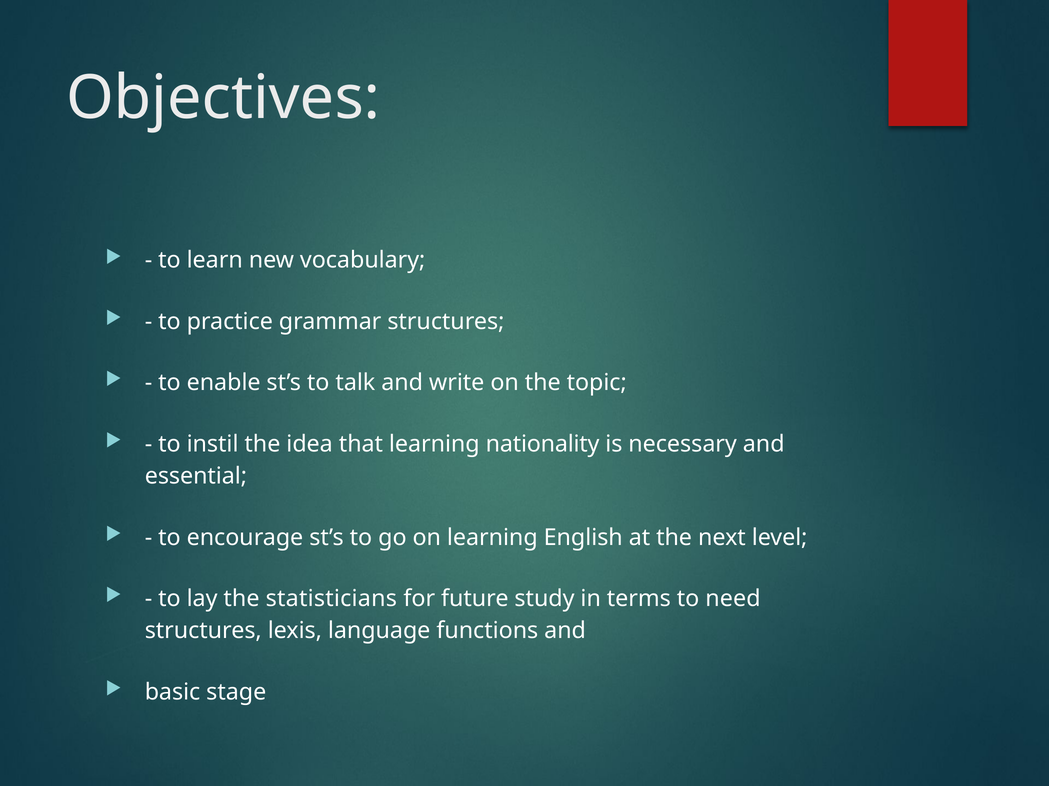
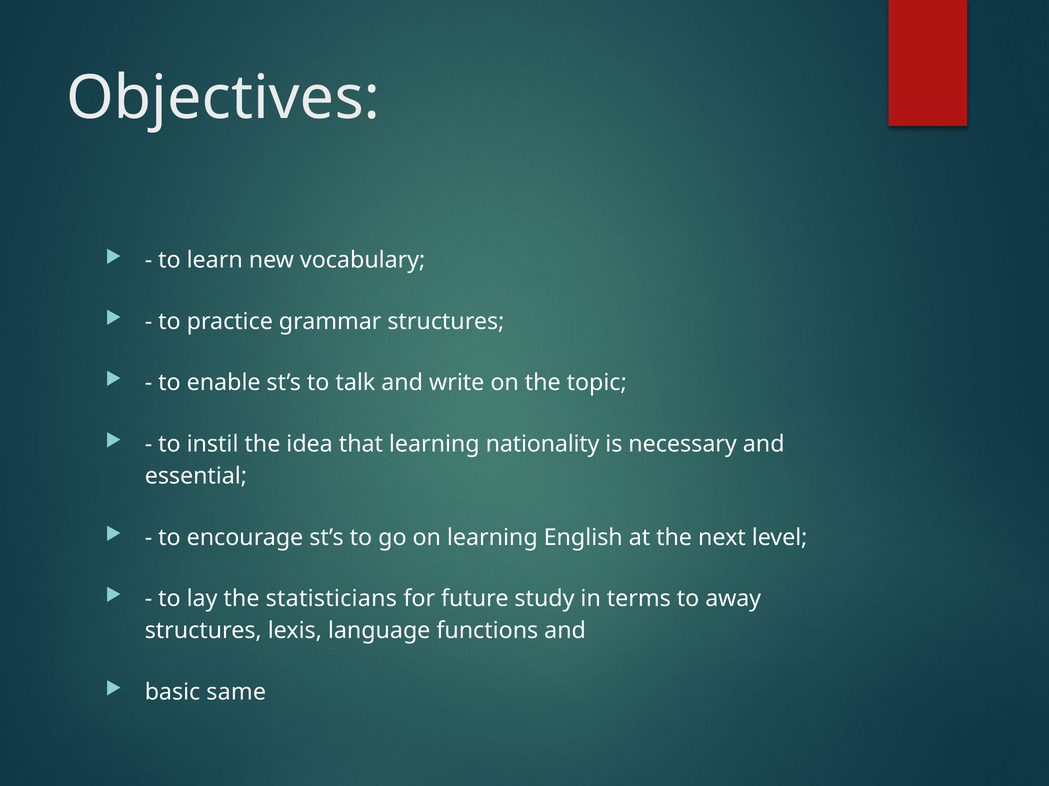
need: need -> away
stage: stage -> same
